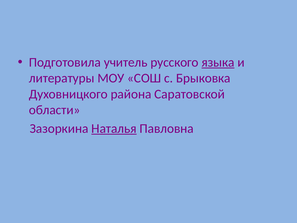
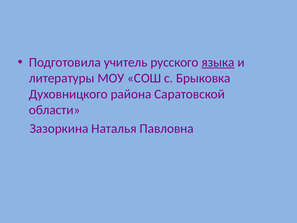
Наталья underline: present -> none
